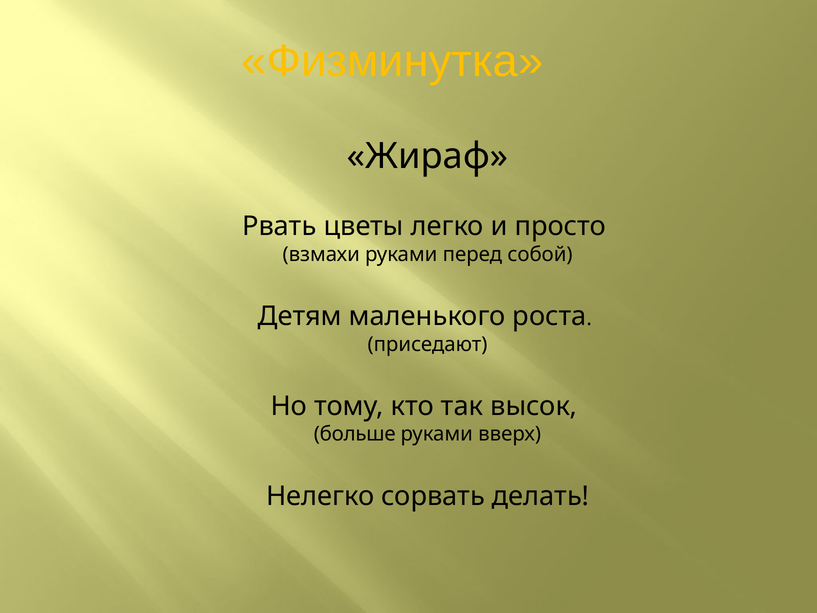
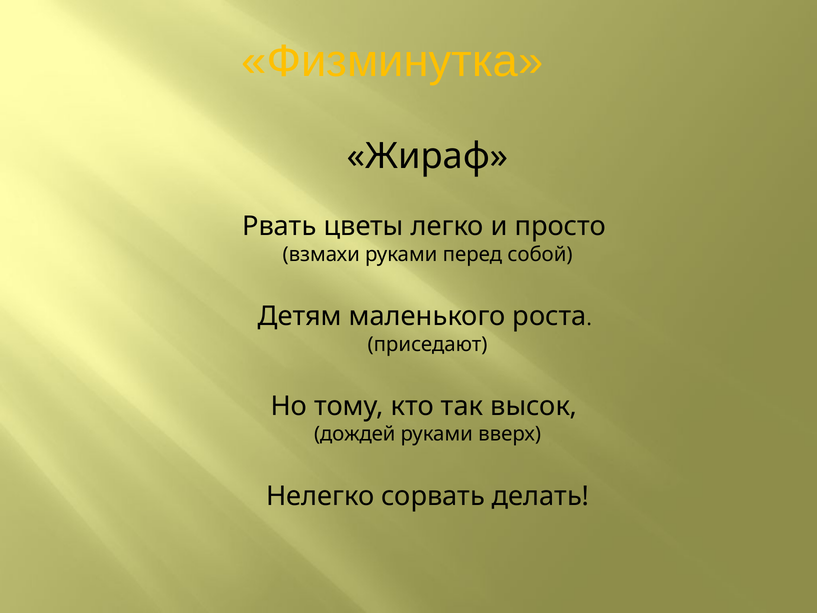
больше: больше -> дождей
